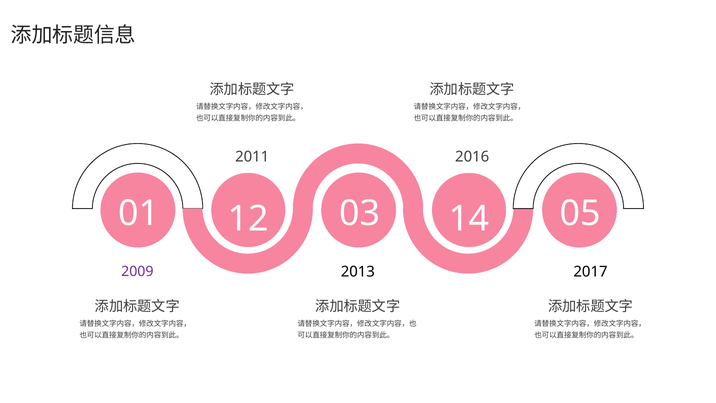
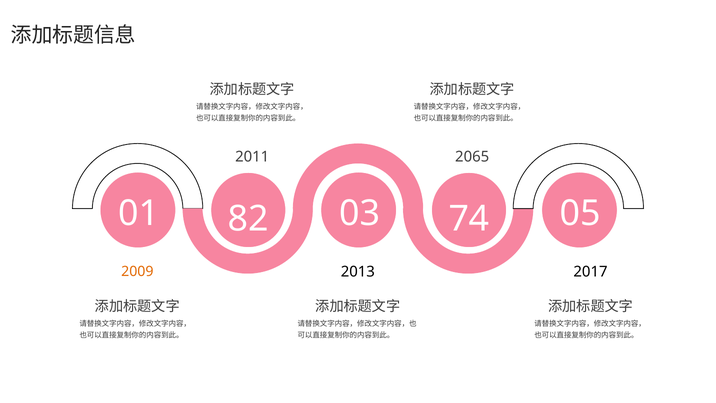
2016: 2016 -> 2065
12: 12 -> 82
14: 14 -> 74
2009 colour: purple -> orange
